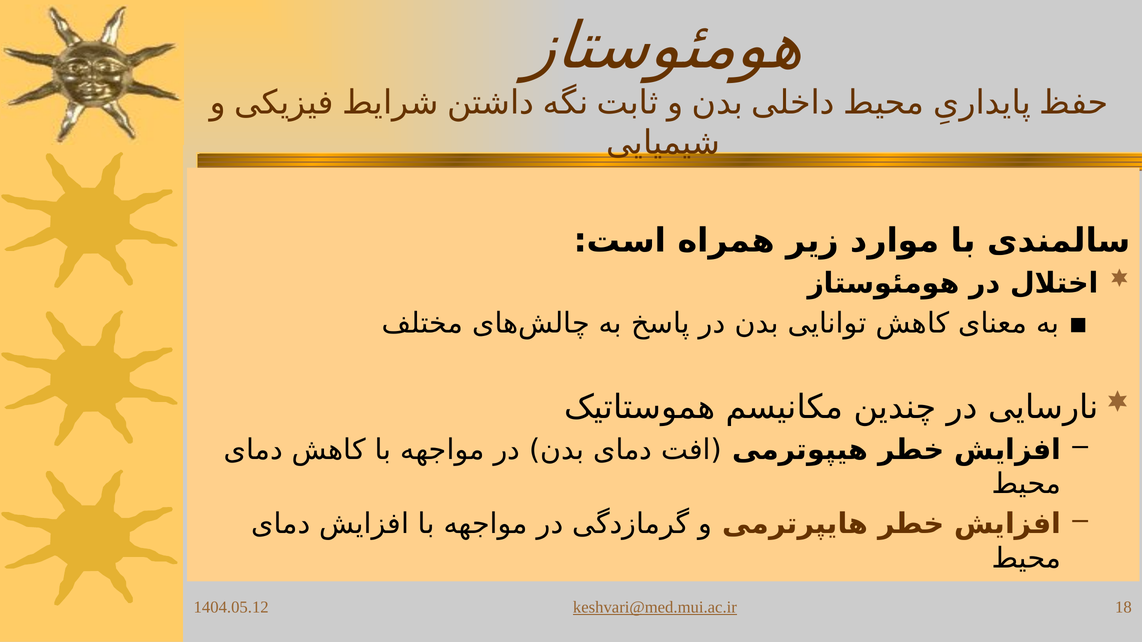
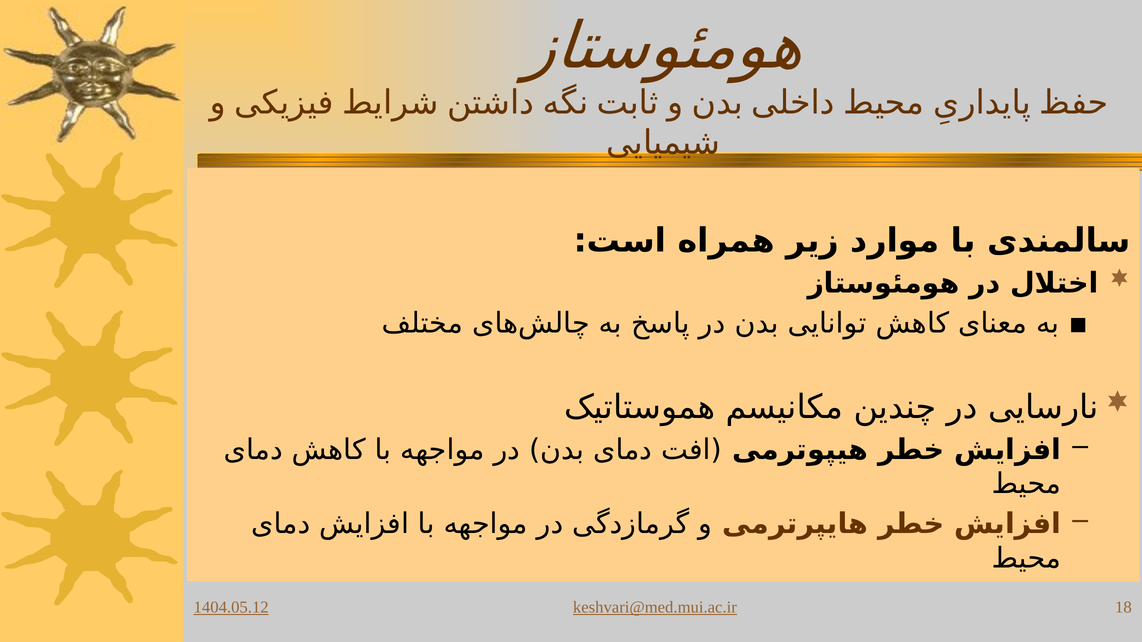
1404.05.12 underline: none -> present
